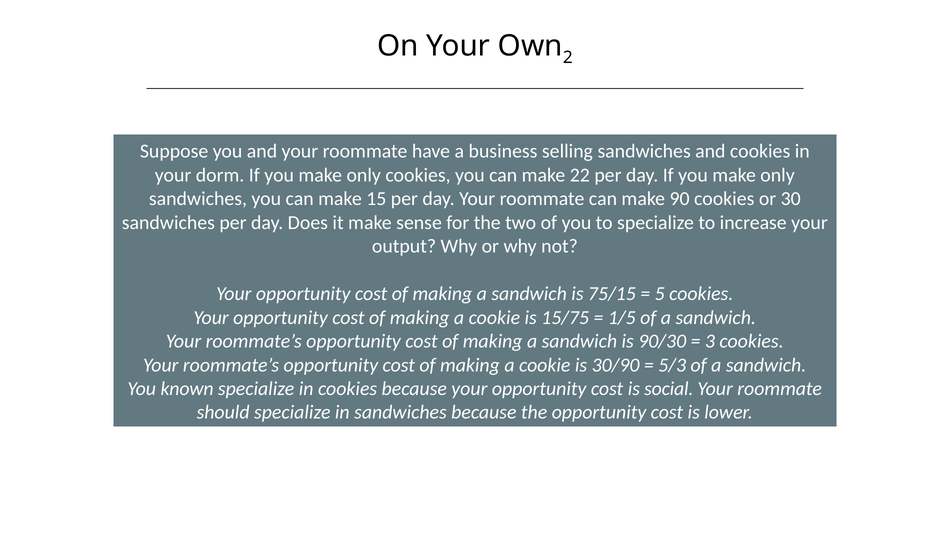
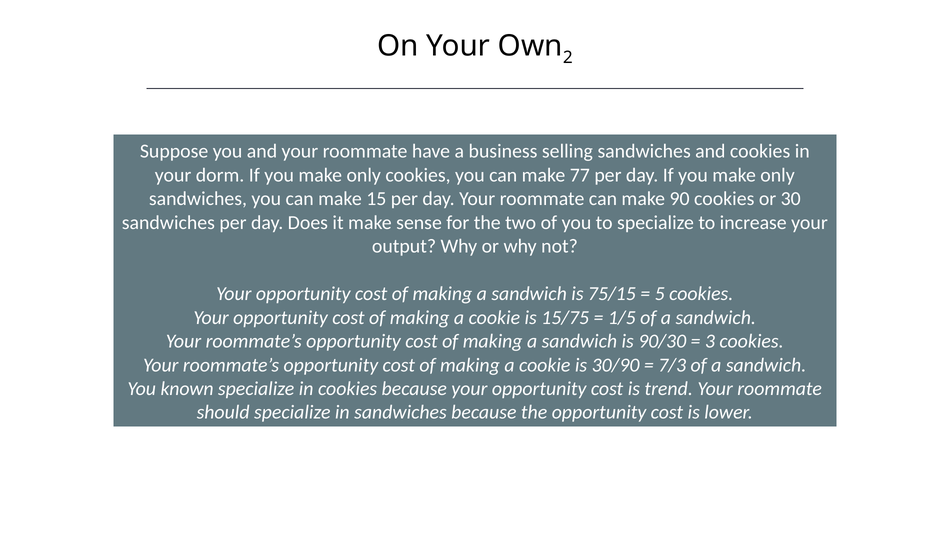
22: 22 -> 77
5/3: 5/3 -> 7/3
social: social -> trend
